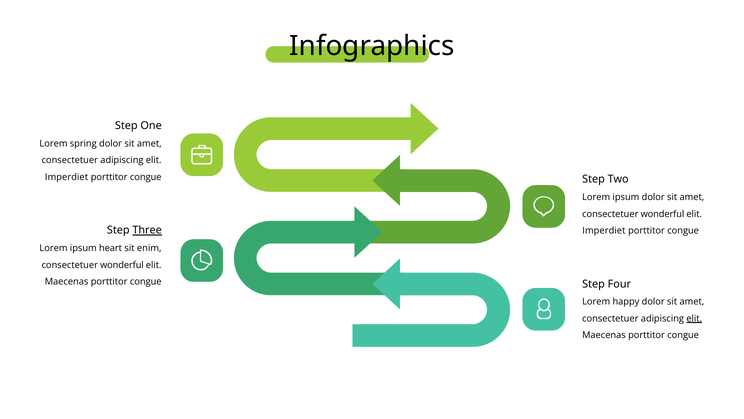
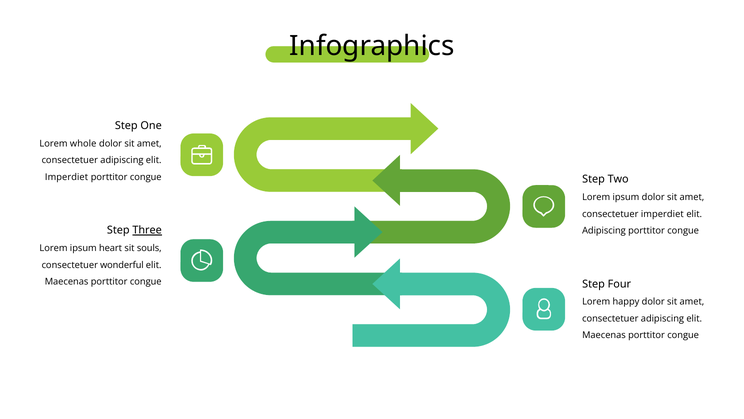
spring: spring -> whole
wonderful at (662, 214): wonderful -> imperdiet
Imperdiet at (604, 230): Imperdiet -> Adipiscing
enim: enim -> souls
elit at (694, 318) underline: present -> none
